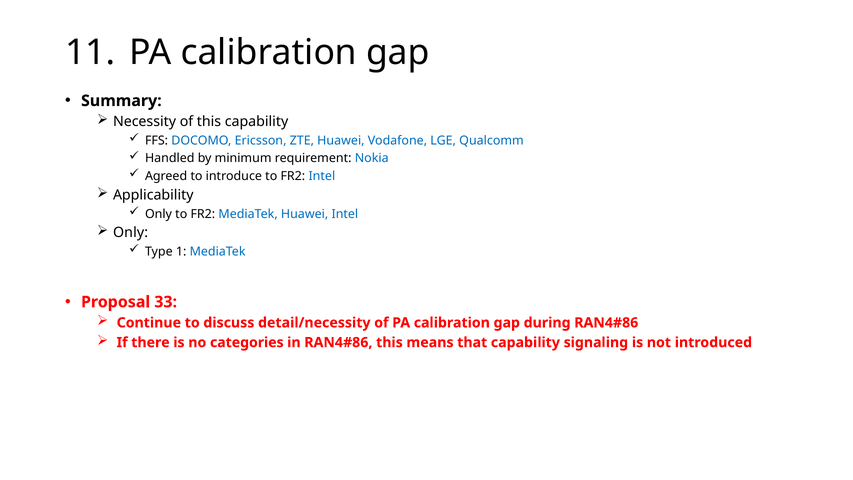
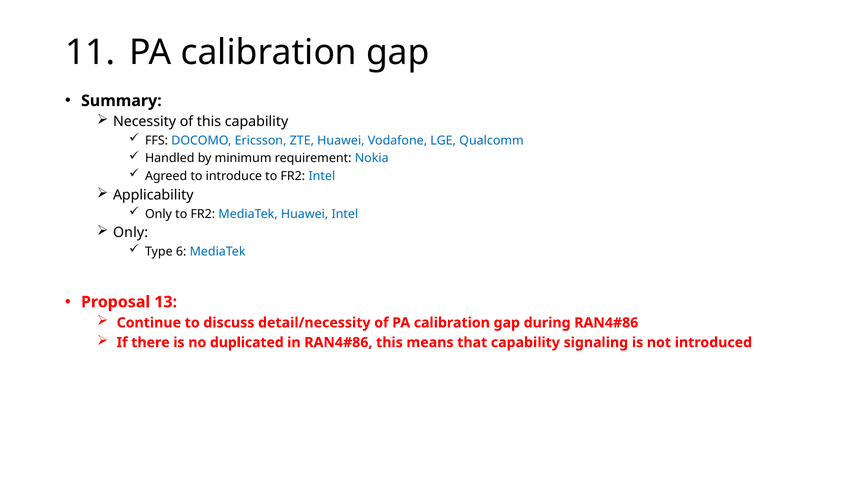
1: 1 -> 6
33: 33 -> 13
categories: categories -> duplicated
